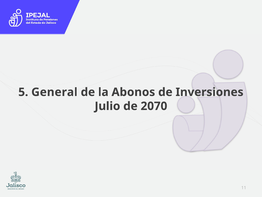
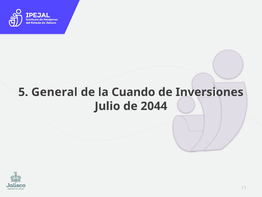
Abonos: Abonos -> Cuando
2070: 2070 -> 2044
